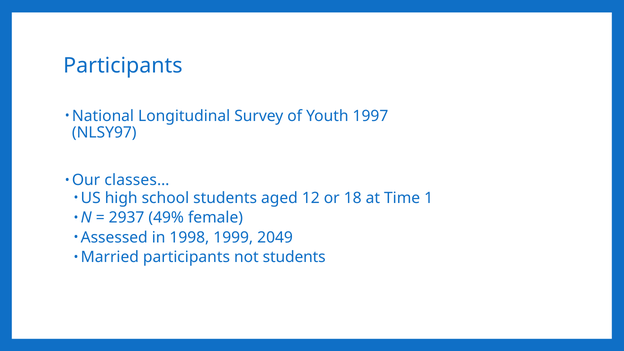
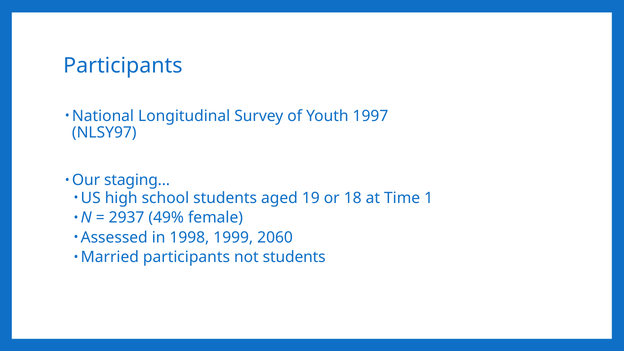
classes…: classes… -> staging…
12: 12 -> 19
2049: 2049 -> 2060
